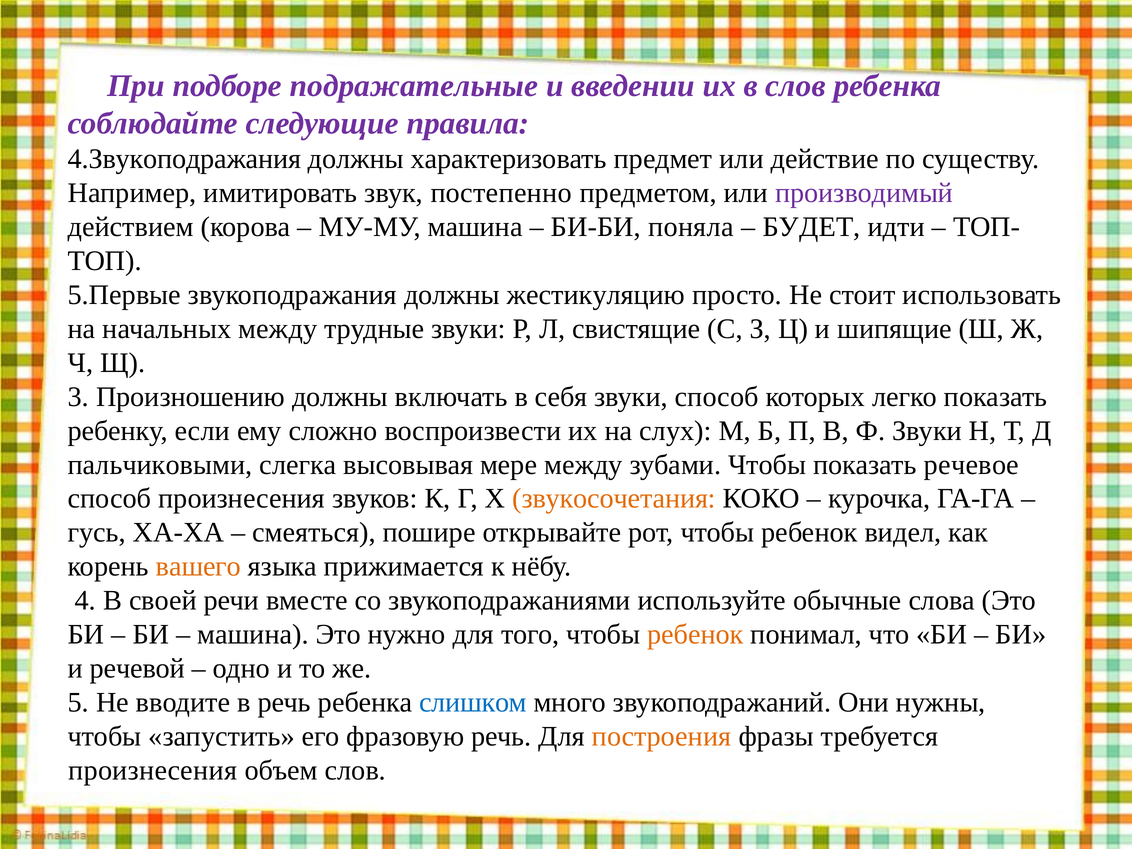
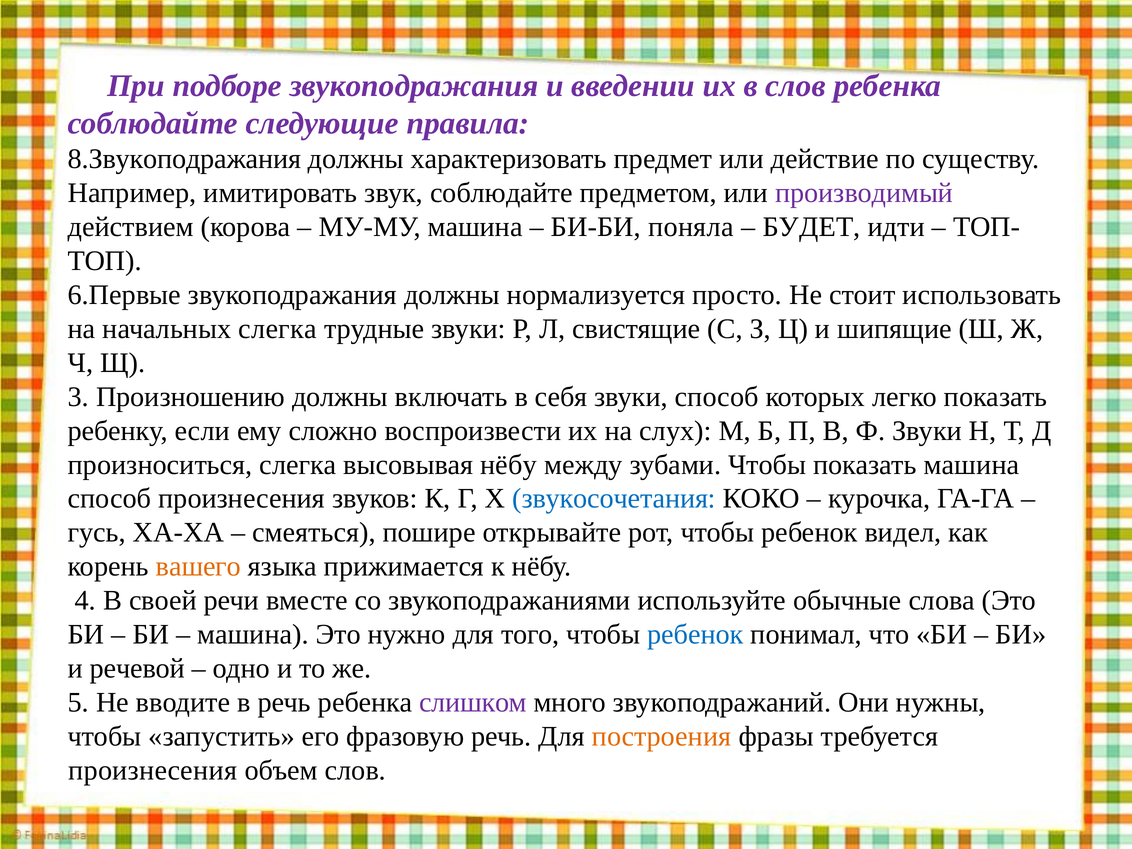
подборе подражательные: подражательные -> звукоподражания
4.Звукоподражания: 4.Звукоподражания -> 8.Звукоподражания
звук постепенно: постепенно -> соблюдайте
5.Первые: 5.Первые -> 6.Первые
жестикуляцию: жестикуляцию -> нормализуется
начальных между: между -> слегка
пальчиковыми: пальчиковыми -> произноситься
высовывая мере: мере -> нёбу
показать речевое: речевое -> машина
звукосочетания colour: orange -> blue
ребенок at (695, 634) colour: orange -> blue
слишком colour: blue -> purple
